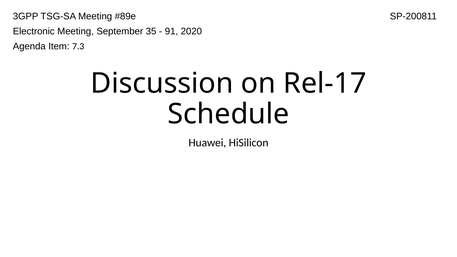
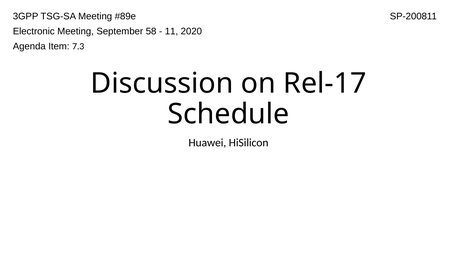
35: 35 -> 58
91: 91 -> 11
